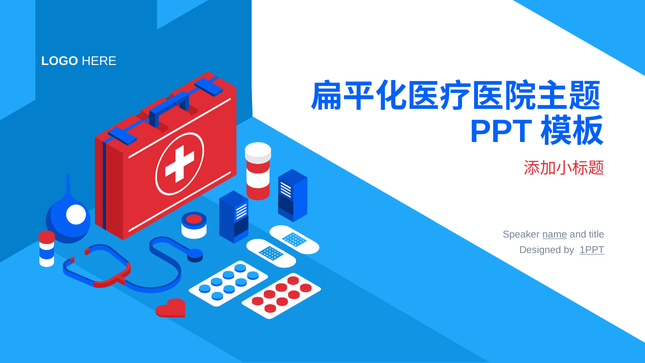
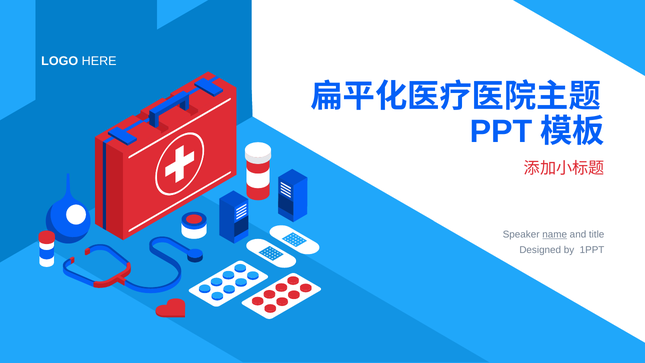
1PPT underline: present -> none
